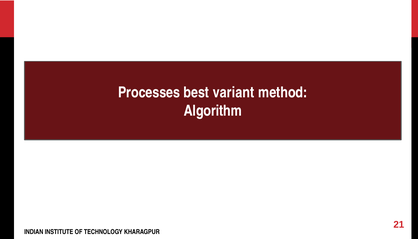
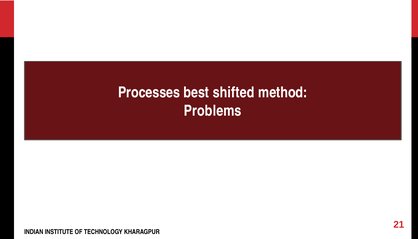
variant: variant -> shifted
Algorithm: Algorithm -> Problems
